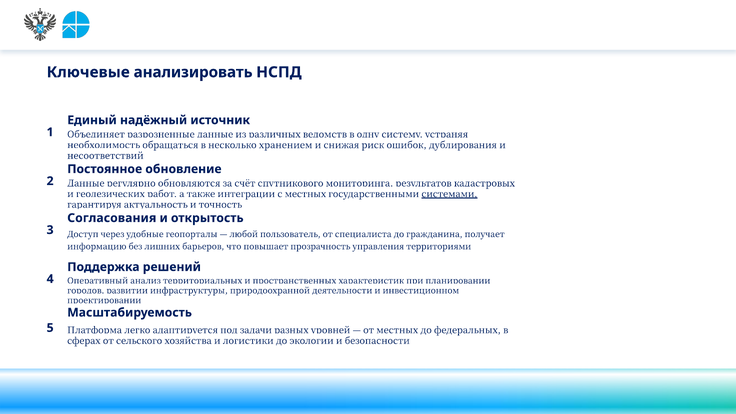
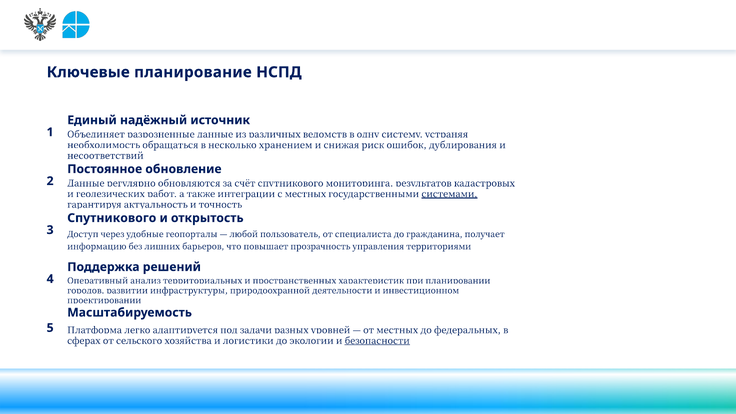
анализировать: анализировать -> планирование
Согласования at (112, 218): Согласования -> Спутникового
безопасности underline: none -> present
